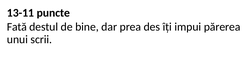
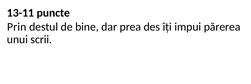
Fată: Fată -> Prin
